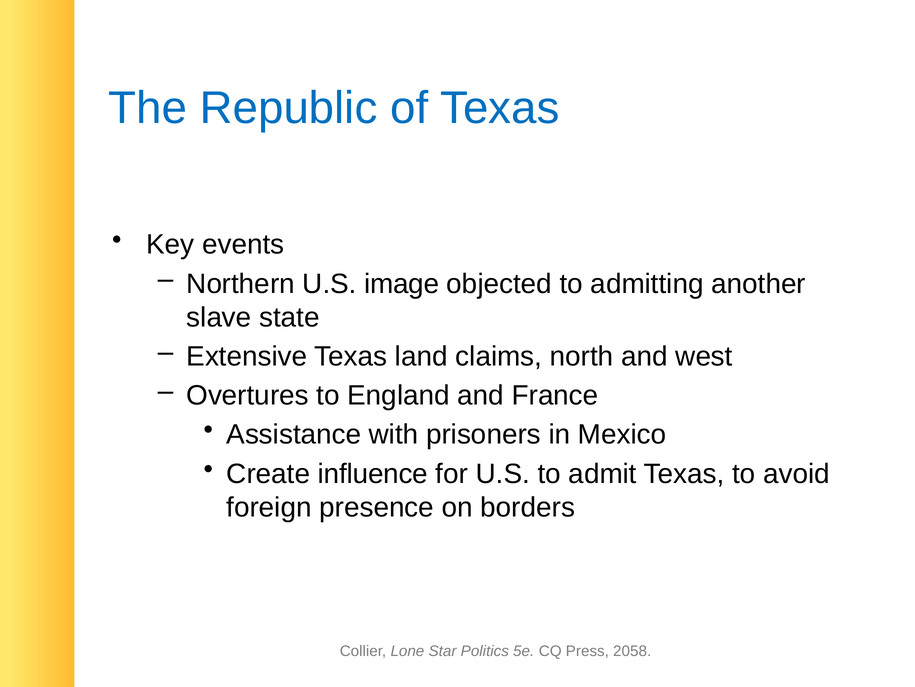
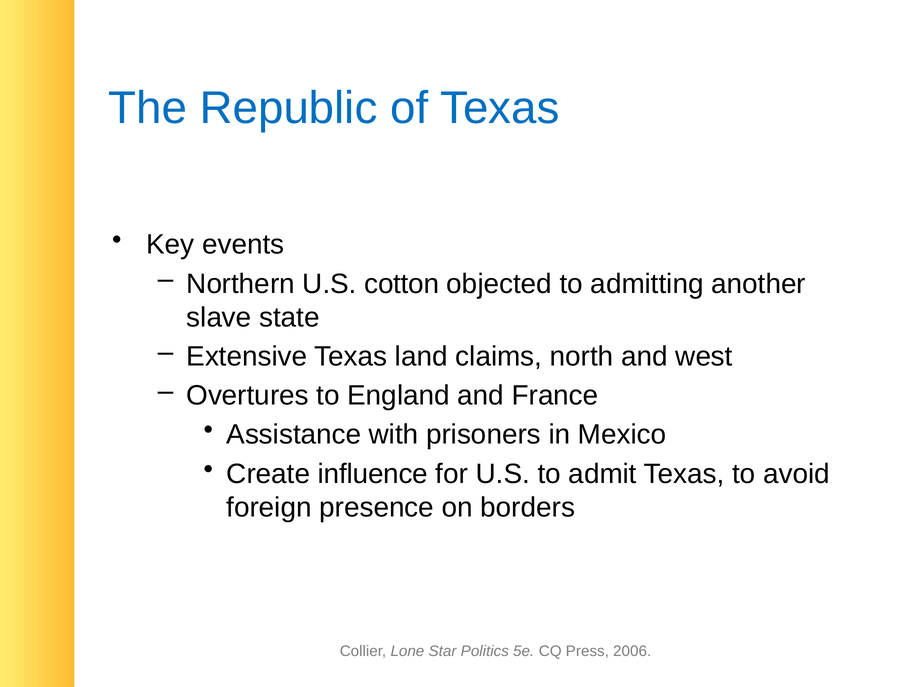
image: image -> cotton
2058: 2058 -> 2006
